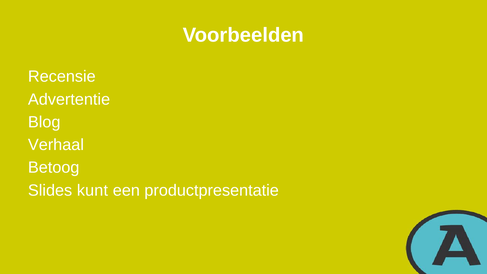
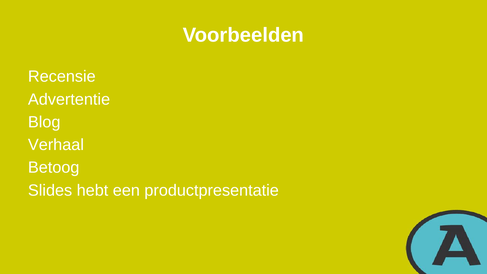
kunt: kunt -> hebt
